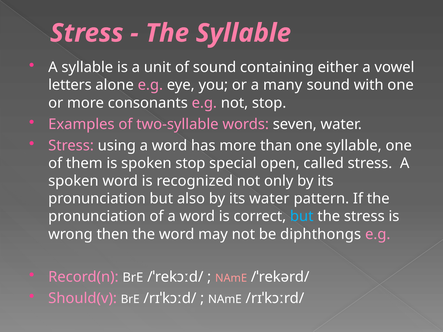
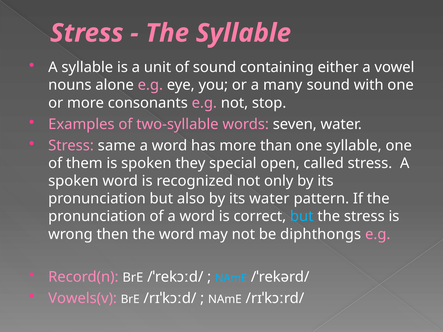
letters: letters -> nouns
using: using -> same
spoken stop: stop -> they
NAmE at (231, 278) colour: pink -> light blue
Should(v: Should(v -> Vowels(v
